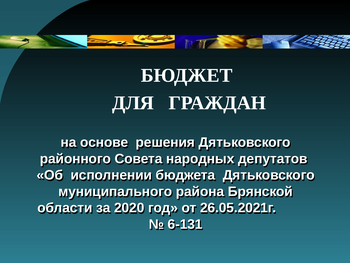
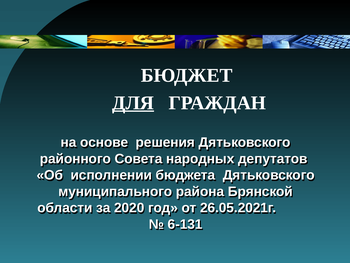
ДЛЯ underline: none -> present
